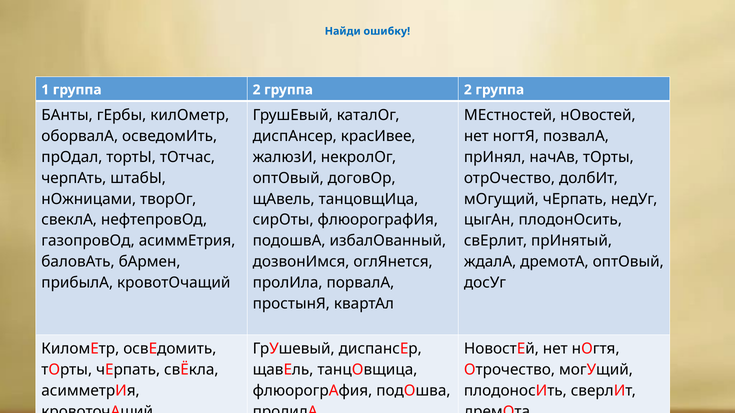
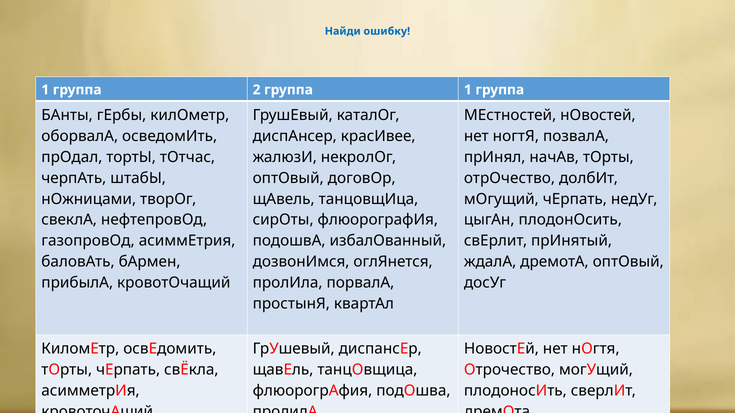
2 группа 2: 2 -> 1
